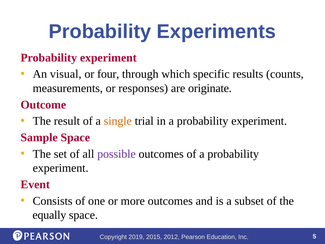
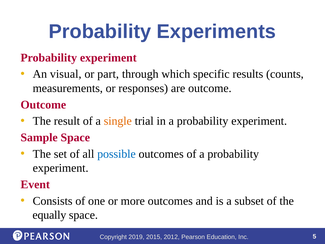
four: four -> part
are originate: originate -> outcome
possible colour: purple -> blue
